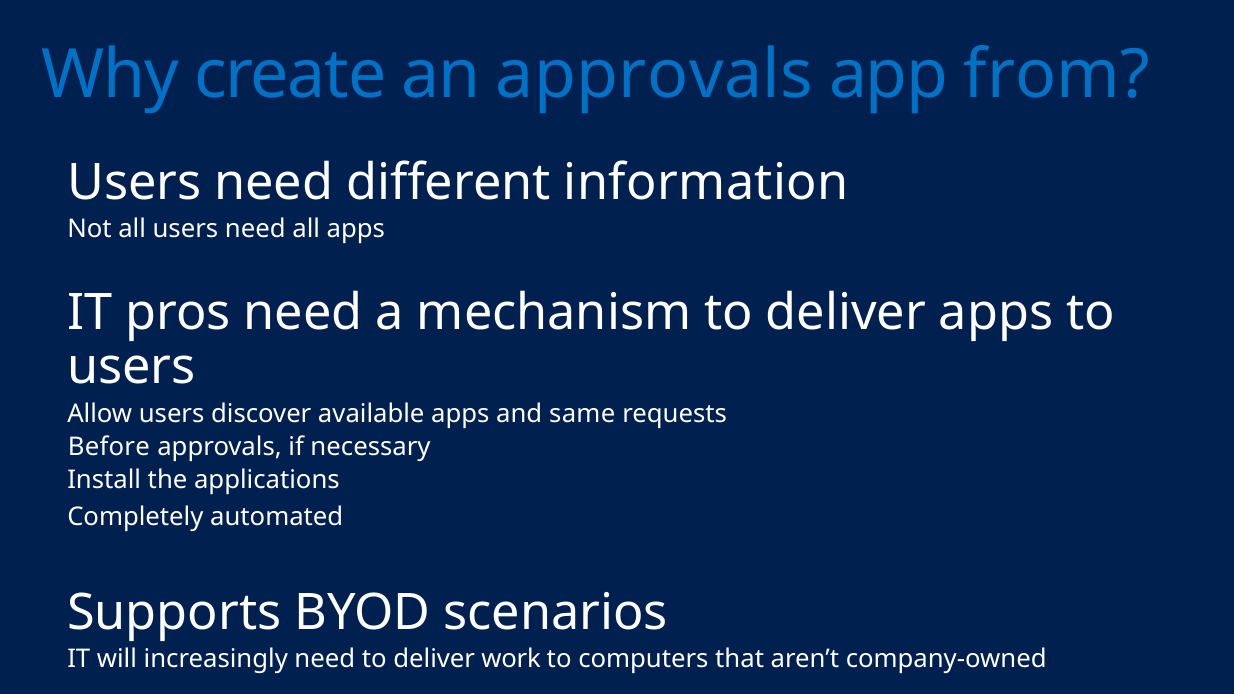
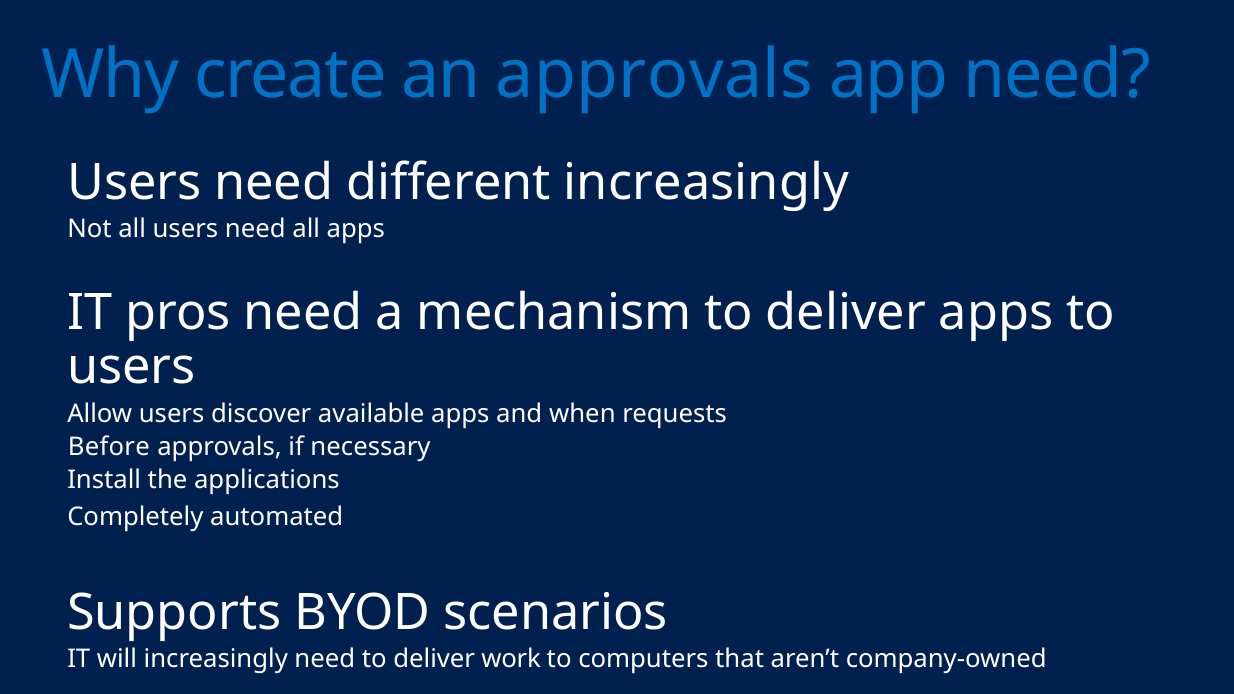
app from: from -> need
different information: information -> increasingly
same: same -> when
